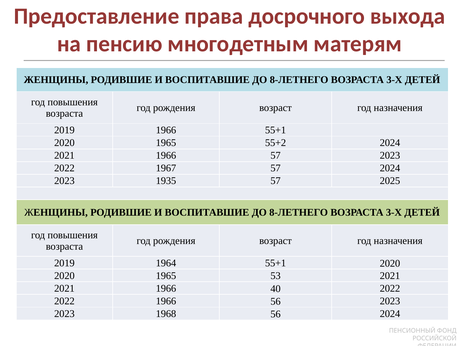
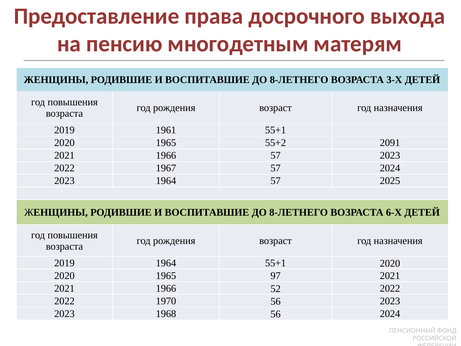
2019 1966: 1966 -> 1961
55+2 2024: 2024 -> 2091
2023 1935: 1935 -> 1964
3-Х at (394, 212): 3-Х -> 6-Х
53: 53 -> 97
40: 40 -> 52
2022 1966: 1966 -> 1970
